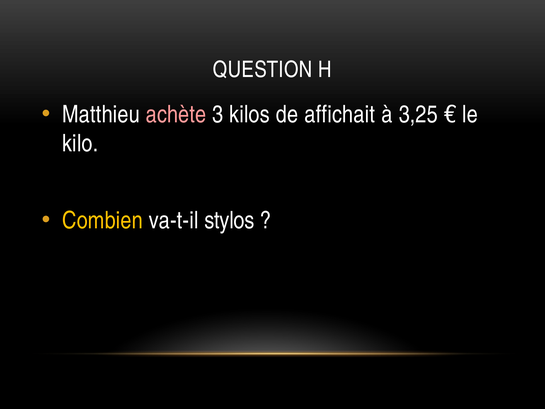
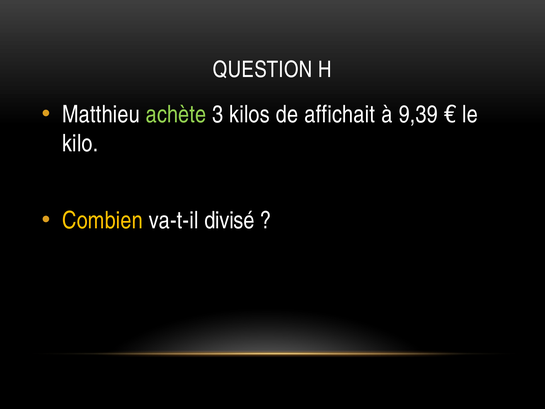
achète colour: pink -> light green
3,25: 3,25 -> 9,39
stylos: stylos -> divisé
